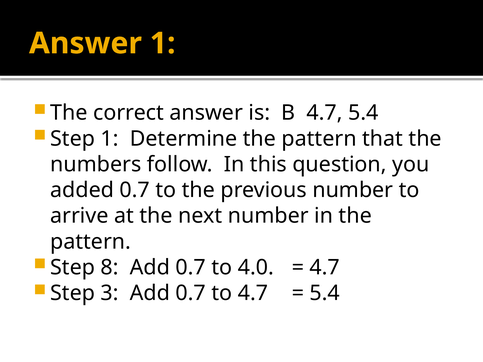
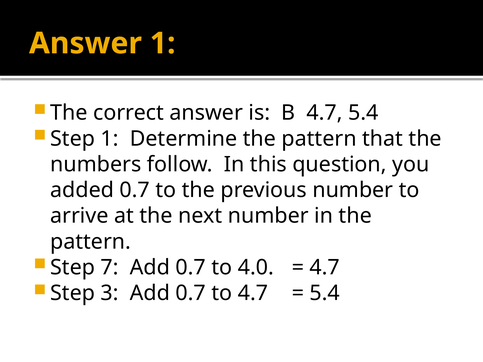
8: 8 -> 7
